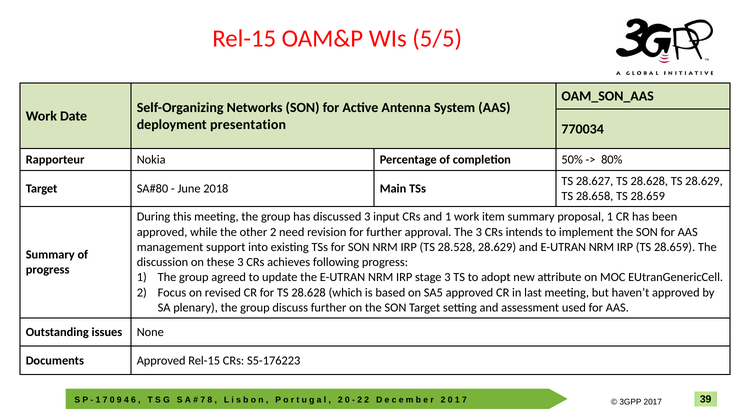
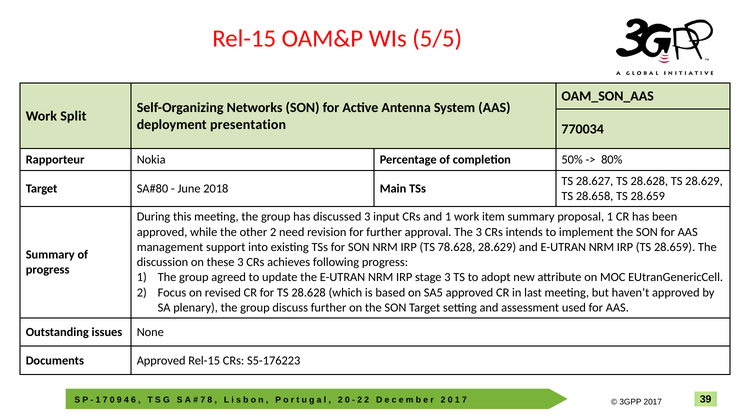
Date: Date -> Split
28.528: 28.528 -> 78.628
